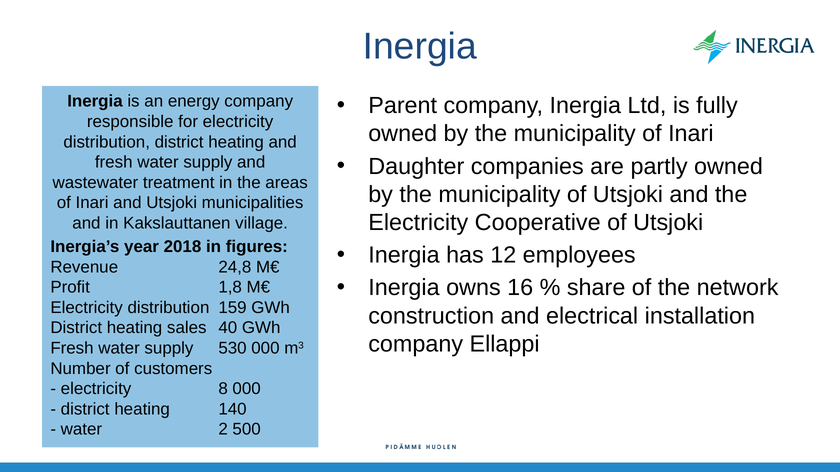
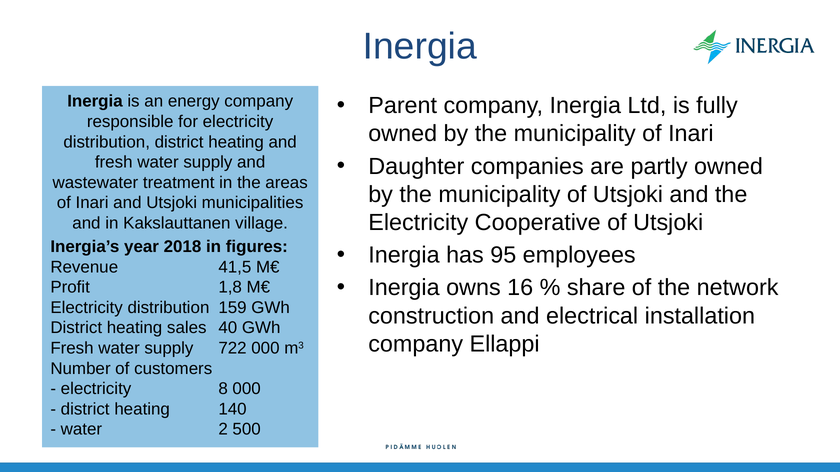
12: 12 -> 95
24,8: 24,8 -> 41,5
530: 530 -> 722
